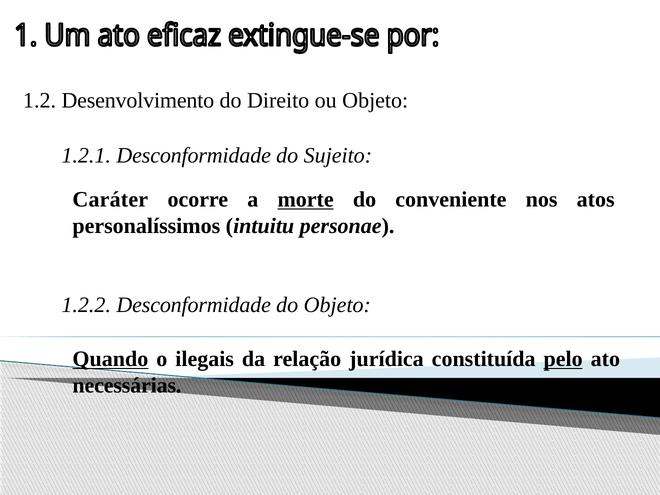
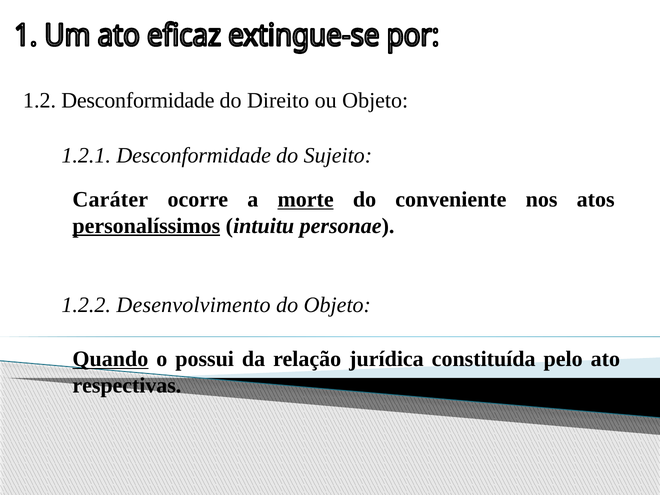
1.2 Desenvolvimento: Desenvolvimento -> Desconformidade
personalíssimos underline: none -> present
1.2.2 Desconformidade: Desconformidade -> Desenvolvimento
ilegais: ilegais -> possui
pelo underline: present -> none
necessárias: necessárias -> respectivas
